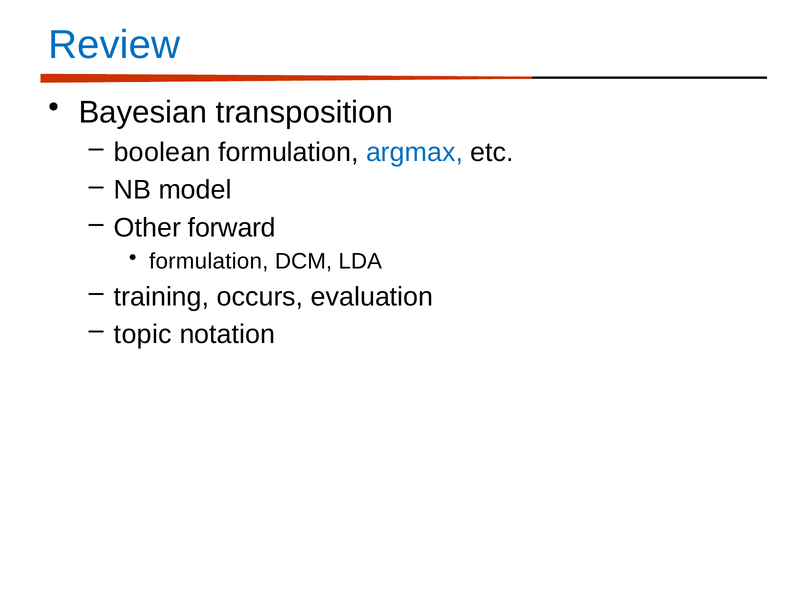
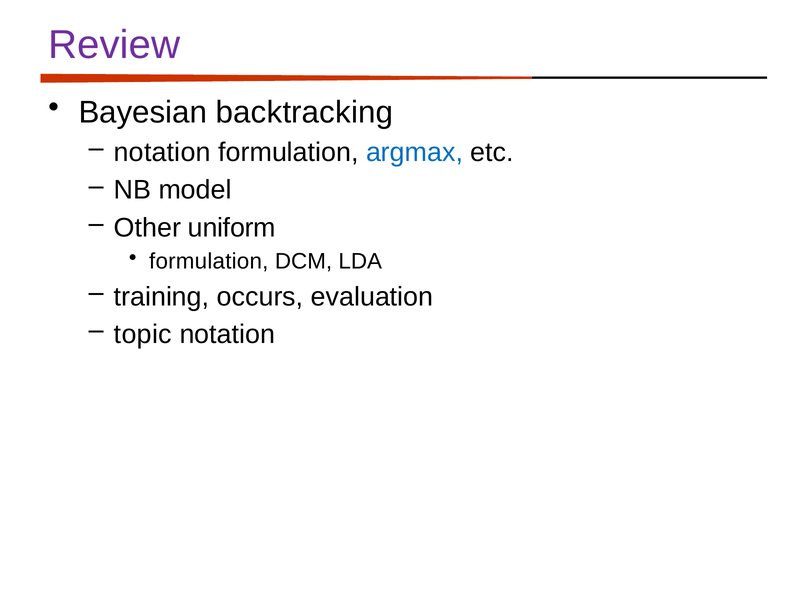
Review colour: blue -> purple
transposition: transposition -> backtracking
boolean at (162, 152): boolean -> notation
forward: forward -> uniform
